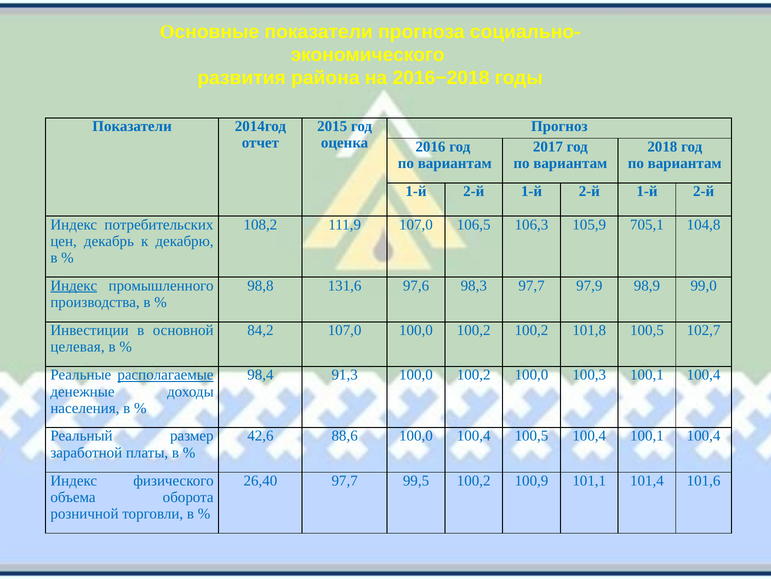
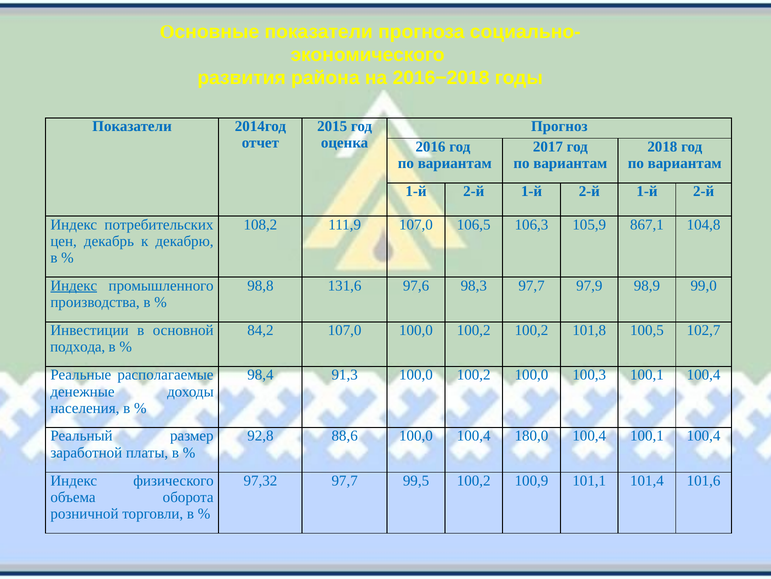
705,1: 705,1 -> 867,1
целевая: целевая -> подхода
располагаемые underline: present -> none
42,6: 42,6 -> 92,8
100,4 100,5: 100,5 -> 180,0
26,40: 26,40 -> 97,32
